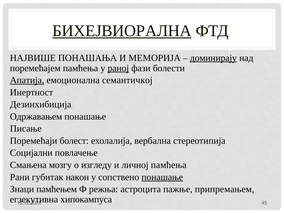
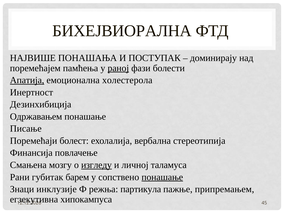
БИХЕЈВИОРАЛНА underline: present -> none
МЕМОРИЈА: МЕМОРИЈА -> ПОСТУПАК
доминирају underline: present -> none
семантичкој: семантичкој -> холестерола
Социјални: Социјални -> Финансија
изгледу underline: none -> present
личној памћења: памћења -> таламуса
након: након -> барем
памћењем: памћењем -> инклузије
астроцита: астроцита -> партикула
